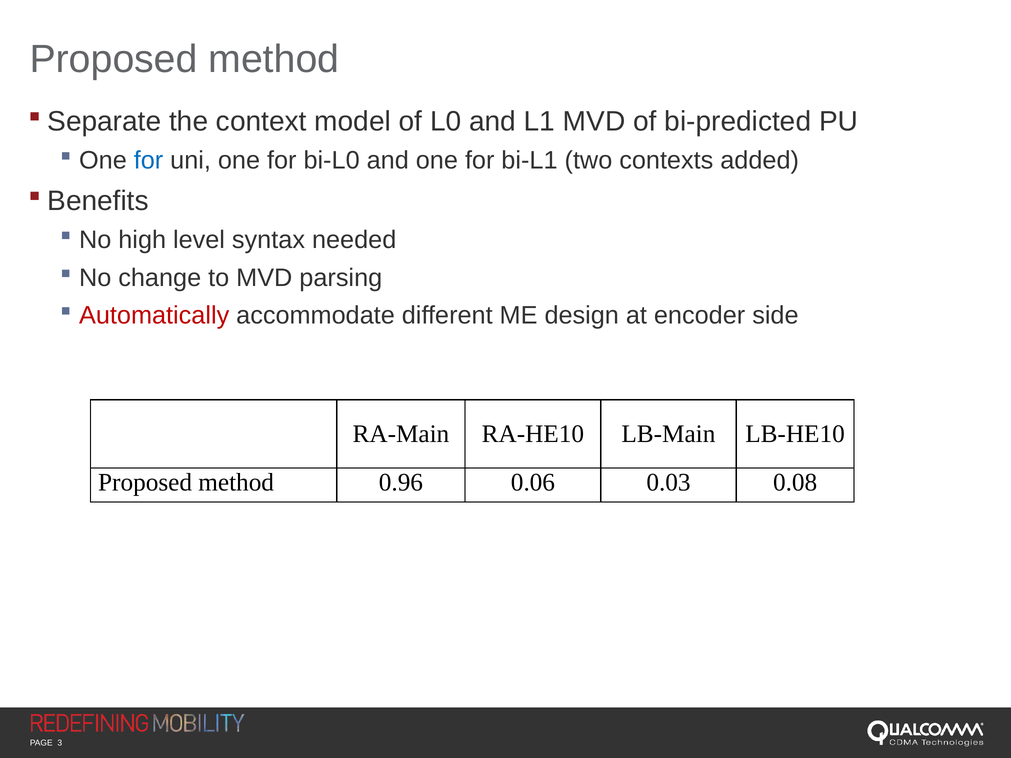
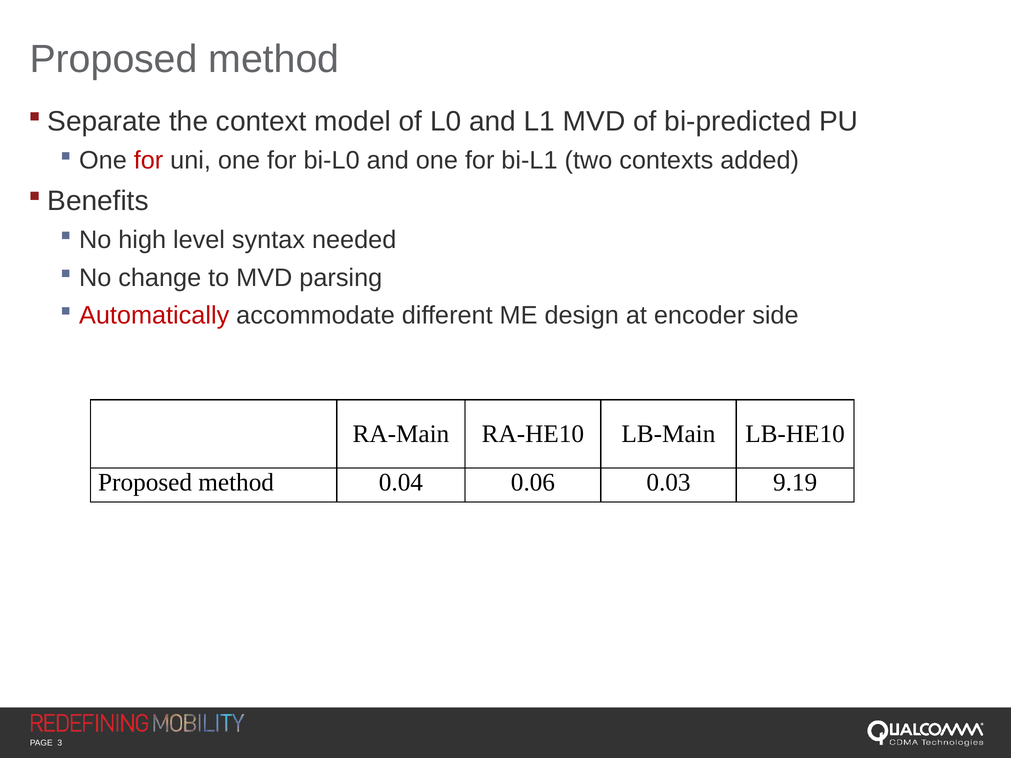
for at (149, 161) colour: blue -> red
0.96: 0.96 -> 0.04
0.08: 0.08 -> 9.19
